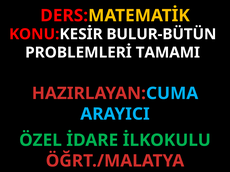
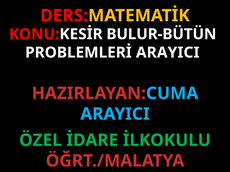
PROBLEMLERİ TAMAMI: TAMAMI -> ARAYICI
